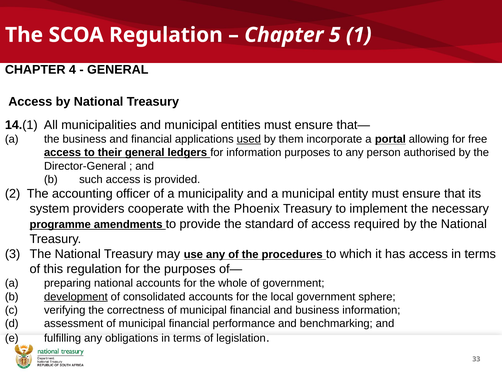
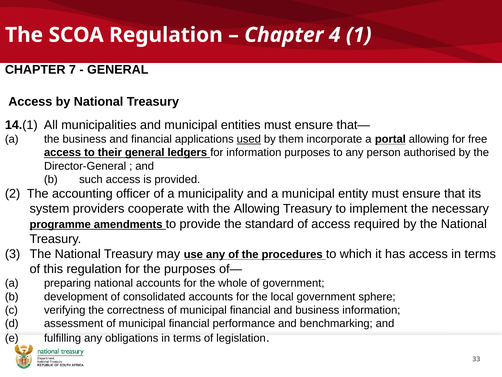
5: 5 -> 4
4: 4 -> 7
the Phoenix: Phoenix -> Allowing
development underline: present -> none
